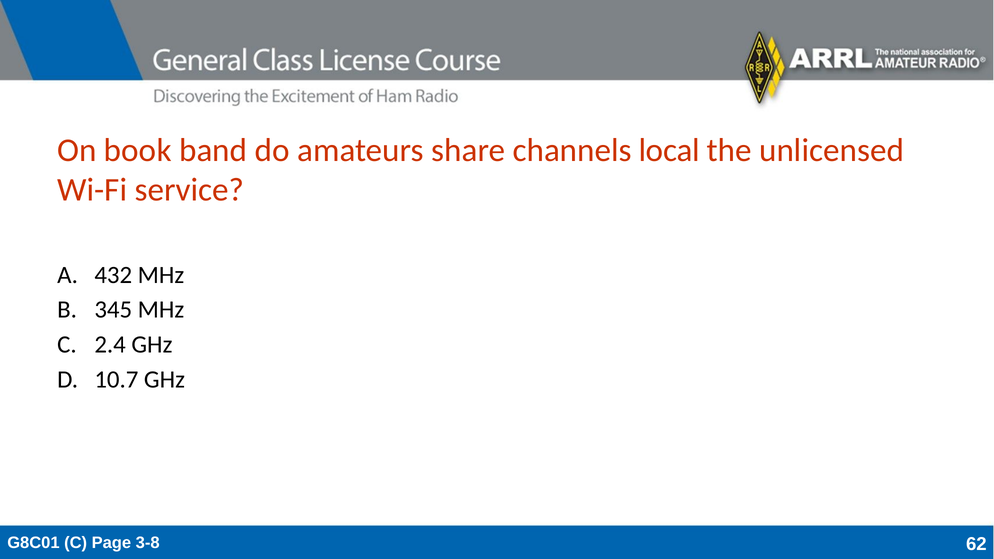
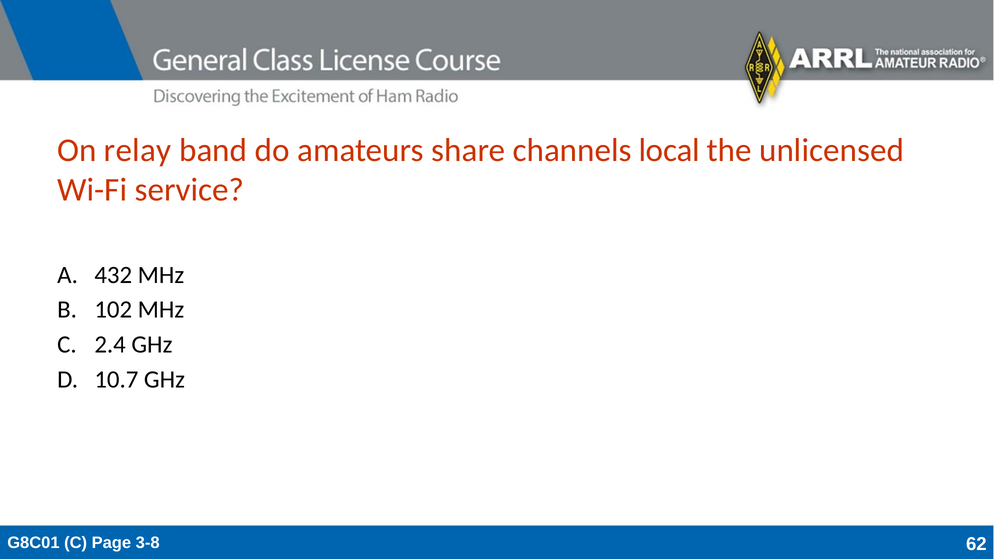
book: book -> relay
345: 345 -> 102
